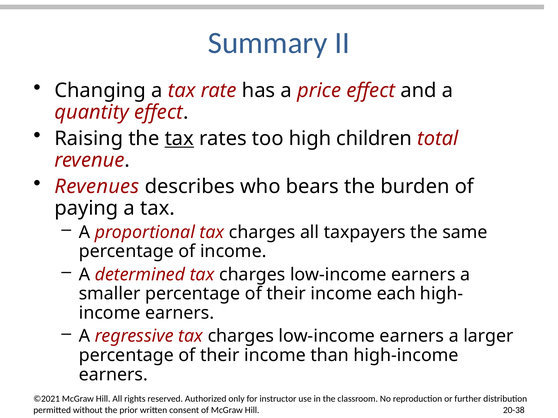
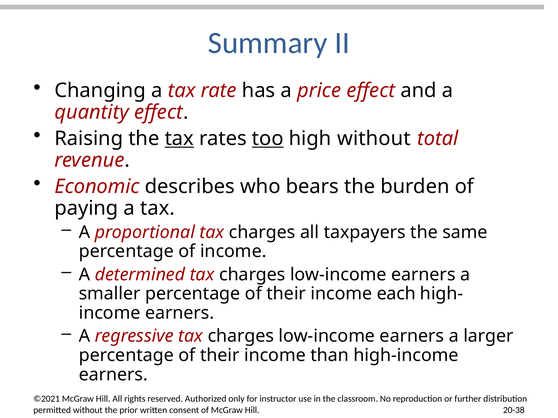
too underline: none -> present
high children: children -> without
Revenues: Revenues -> Economic
